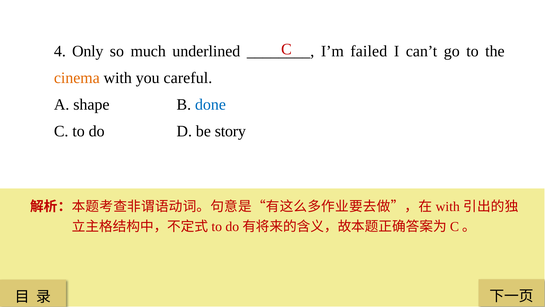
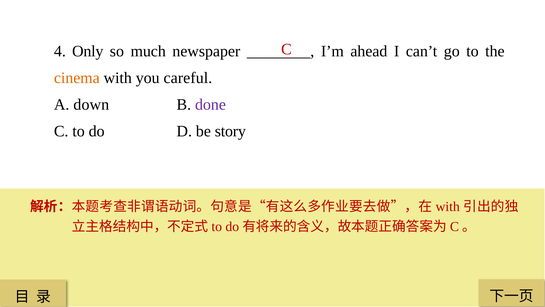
underlined: underlined -> newspaper
failed: failed -> ahead
shape: shape -> down
done colour: blue -> purple
